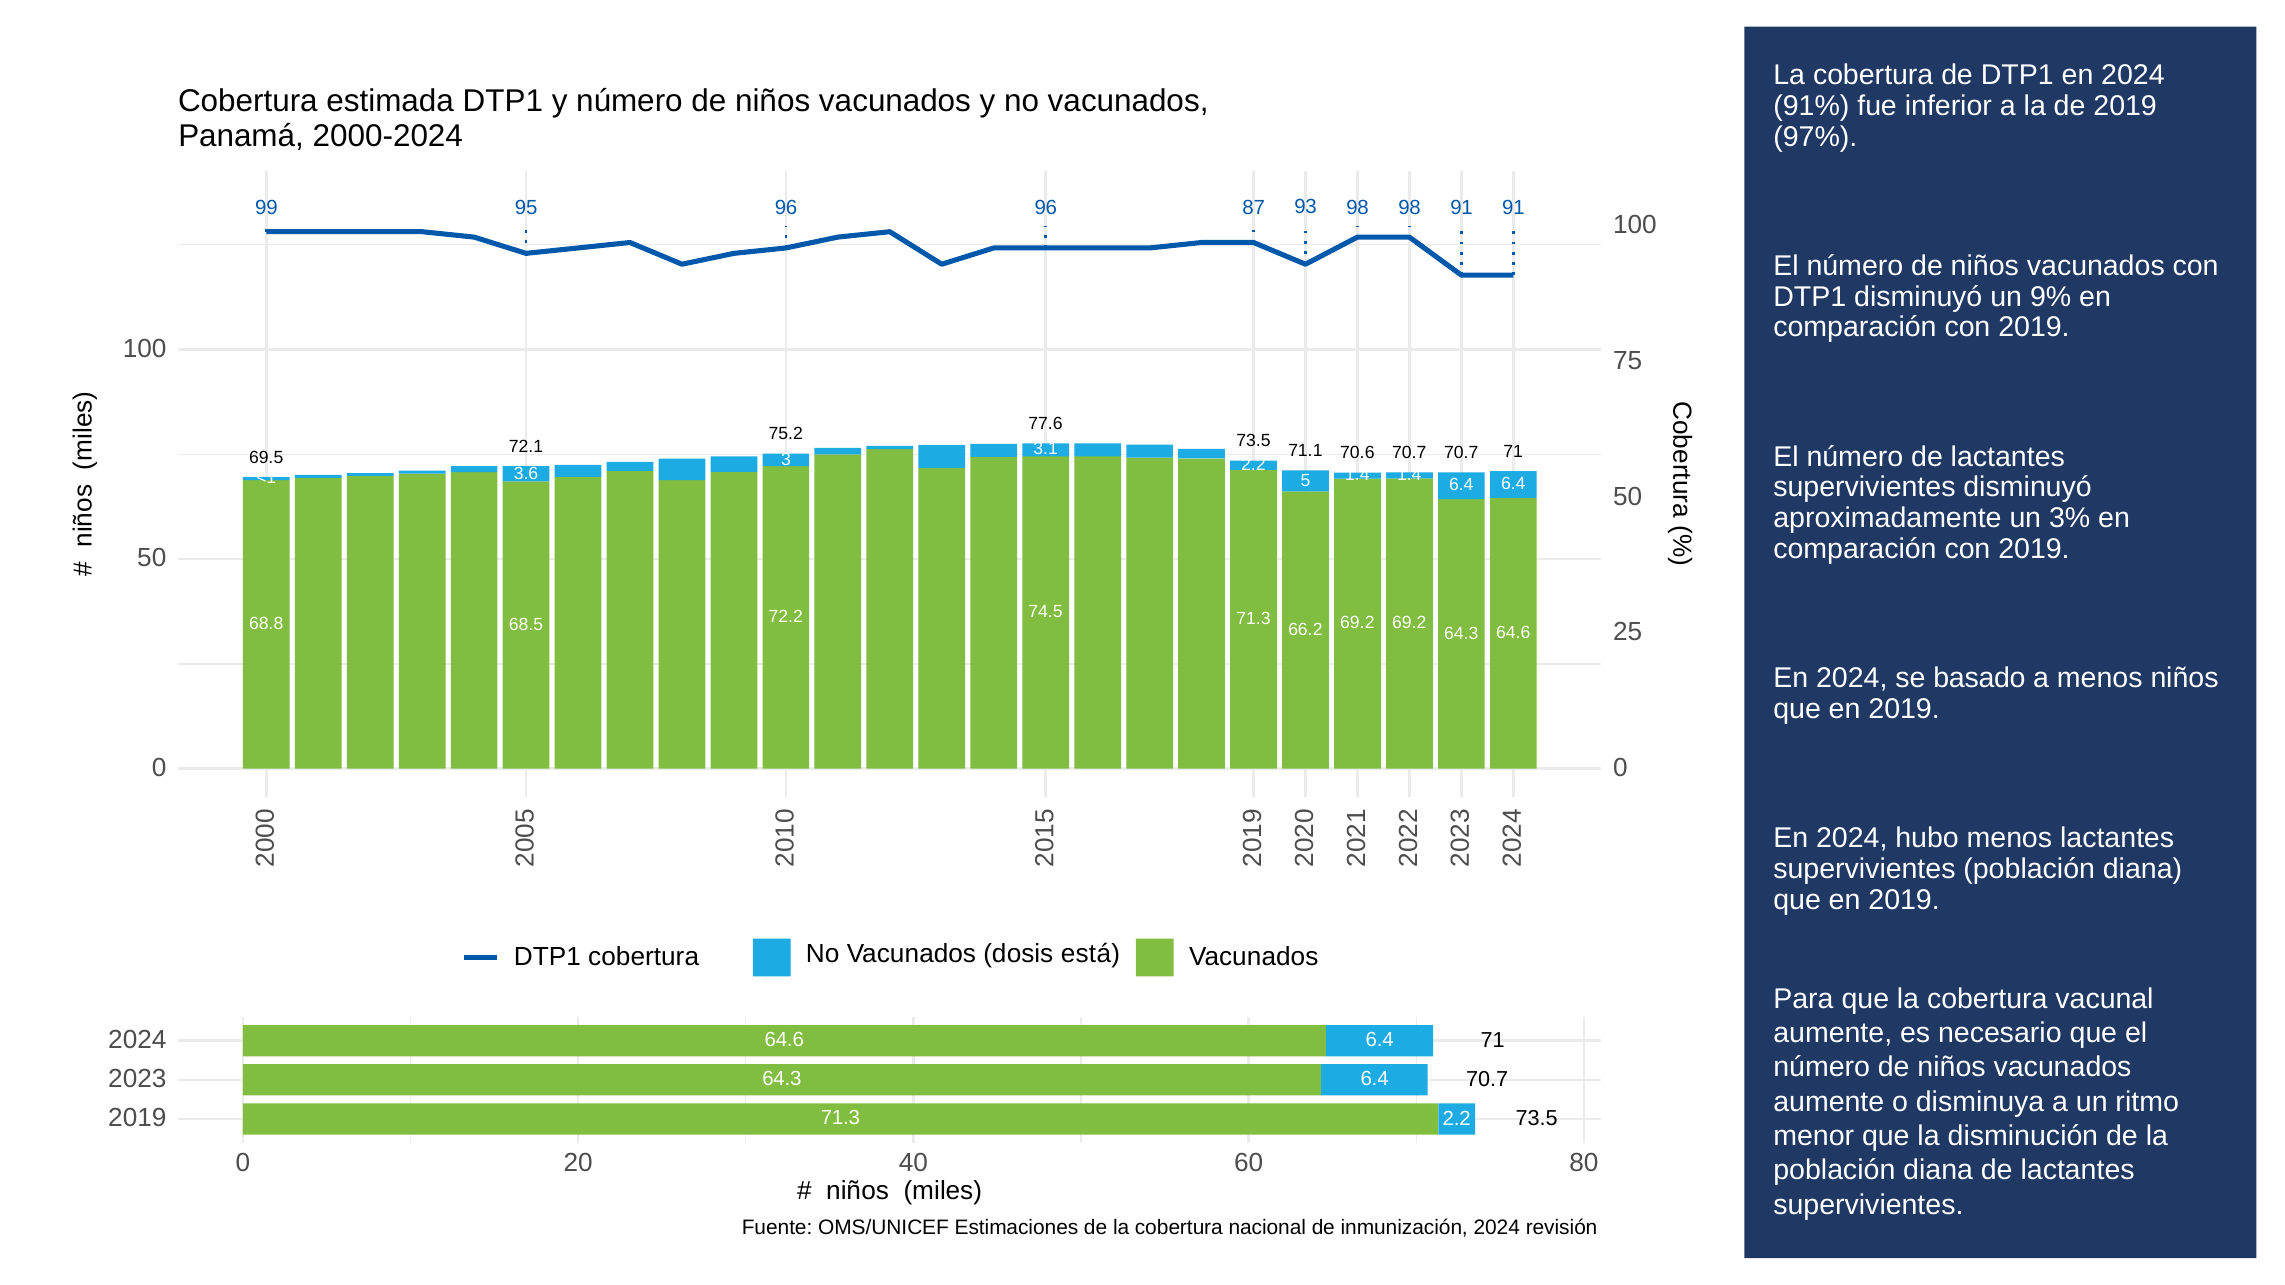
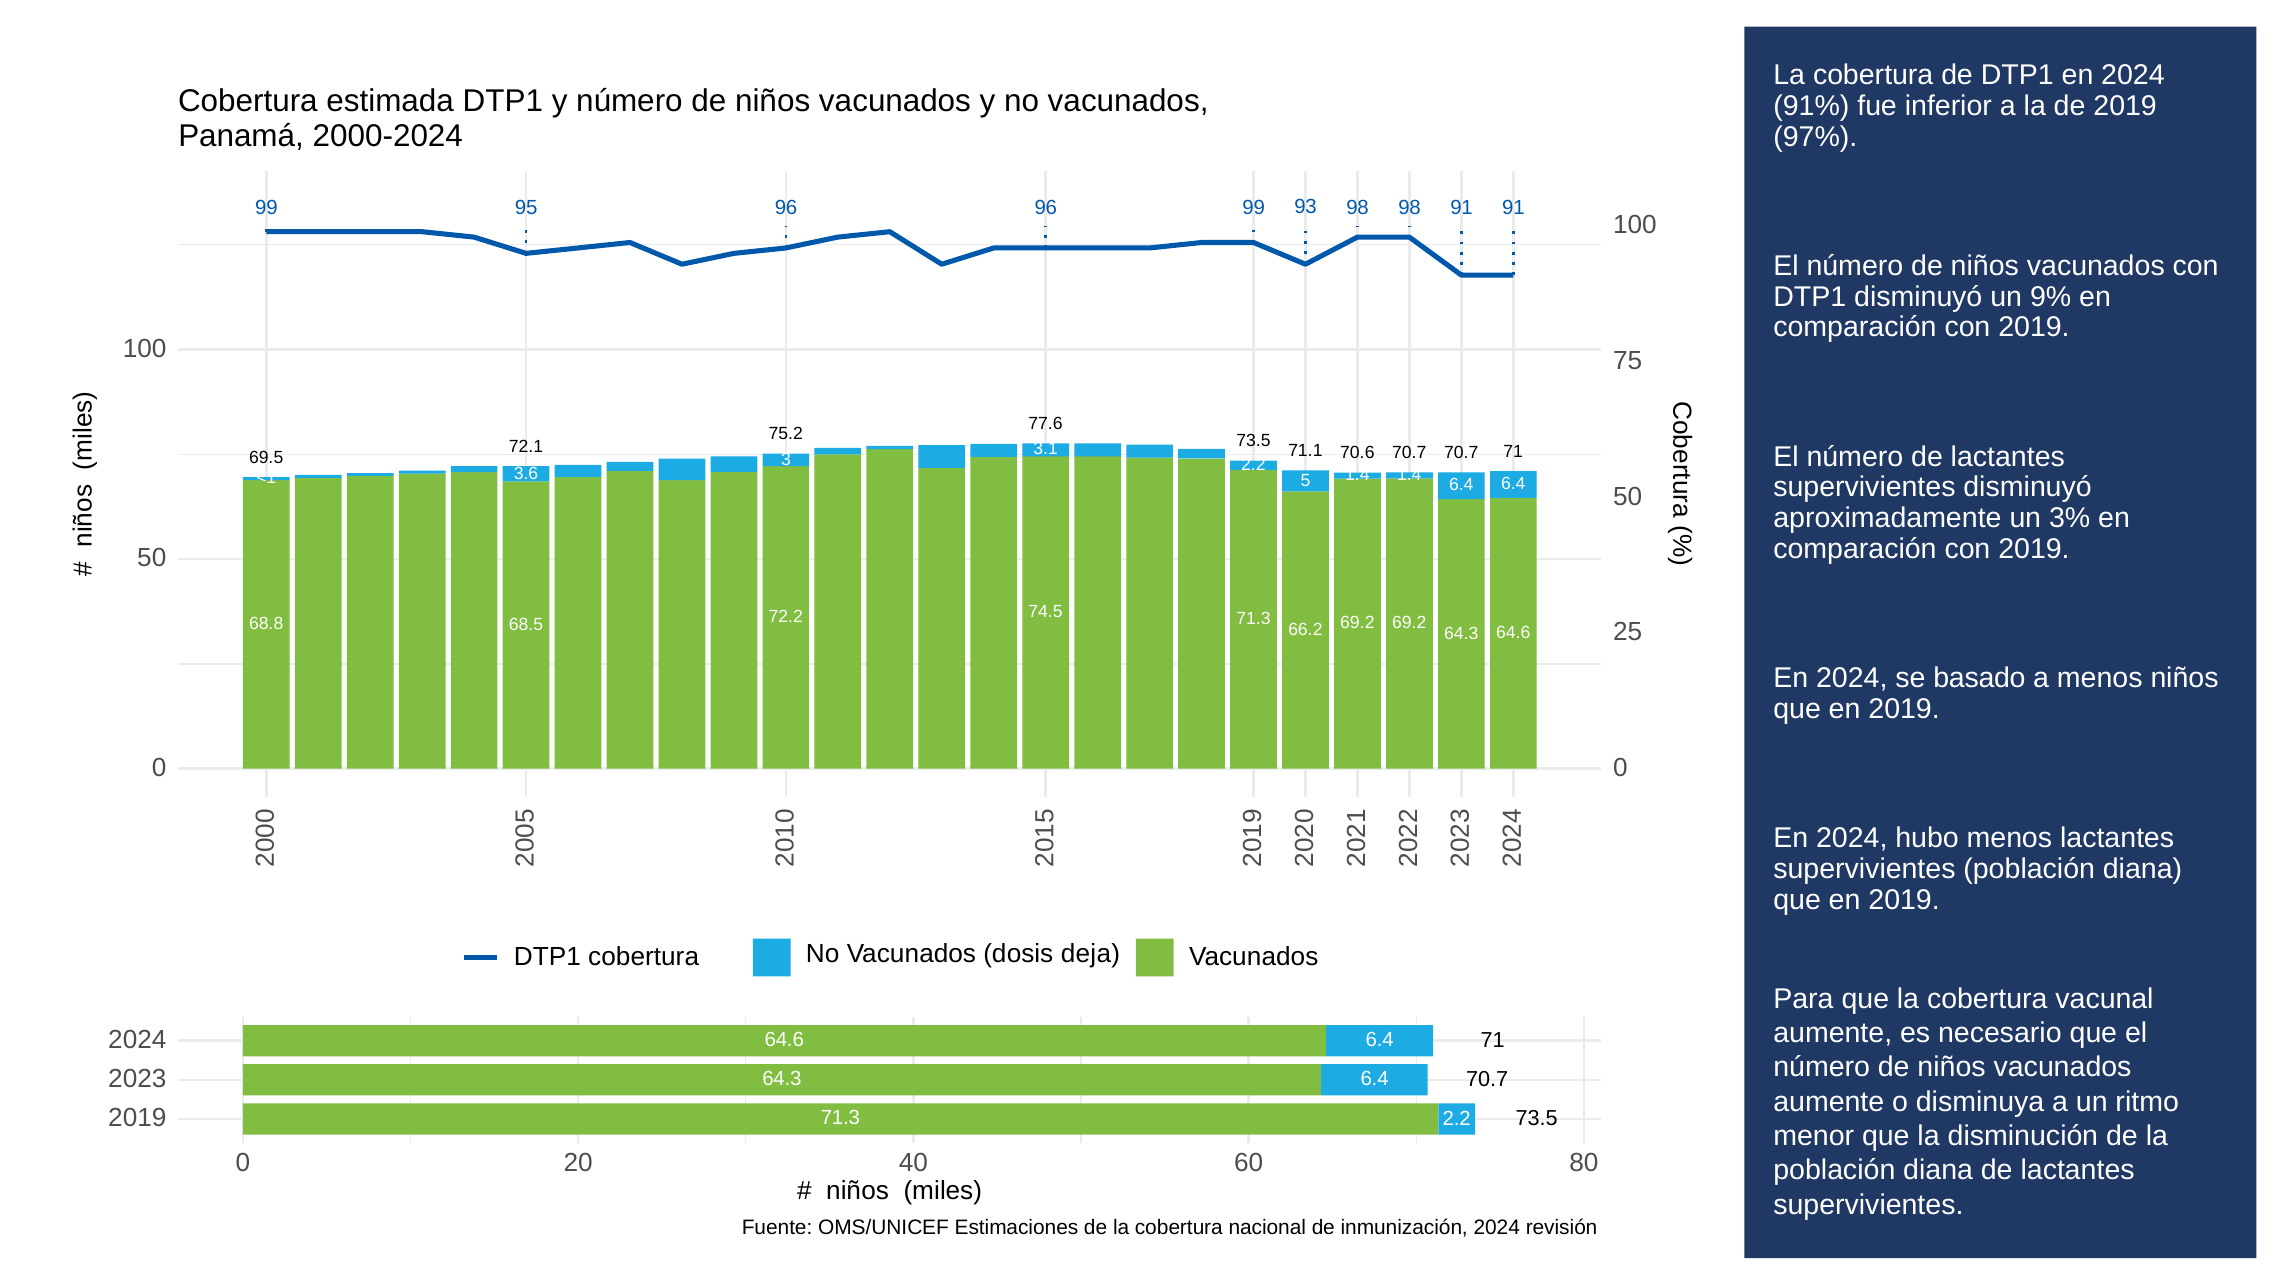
96 87: 87 -> 99
está: está -> deja
